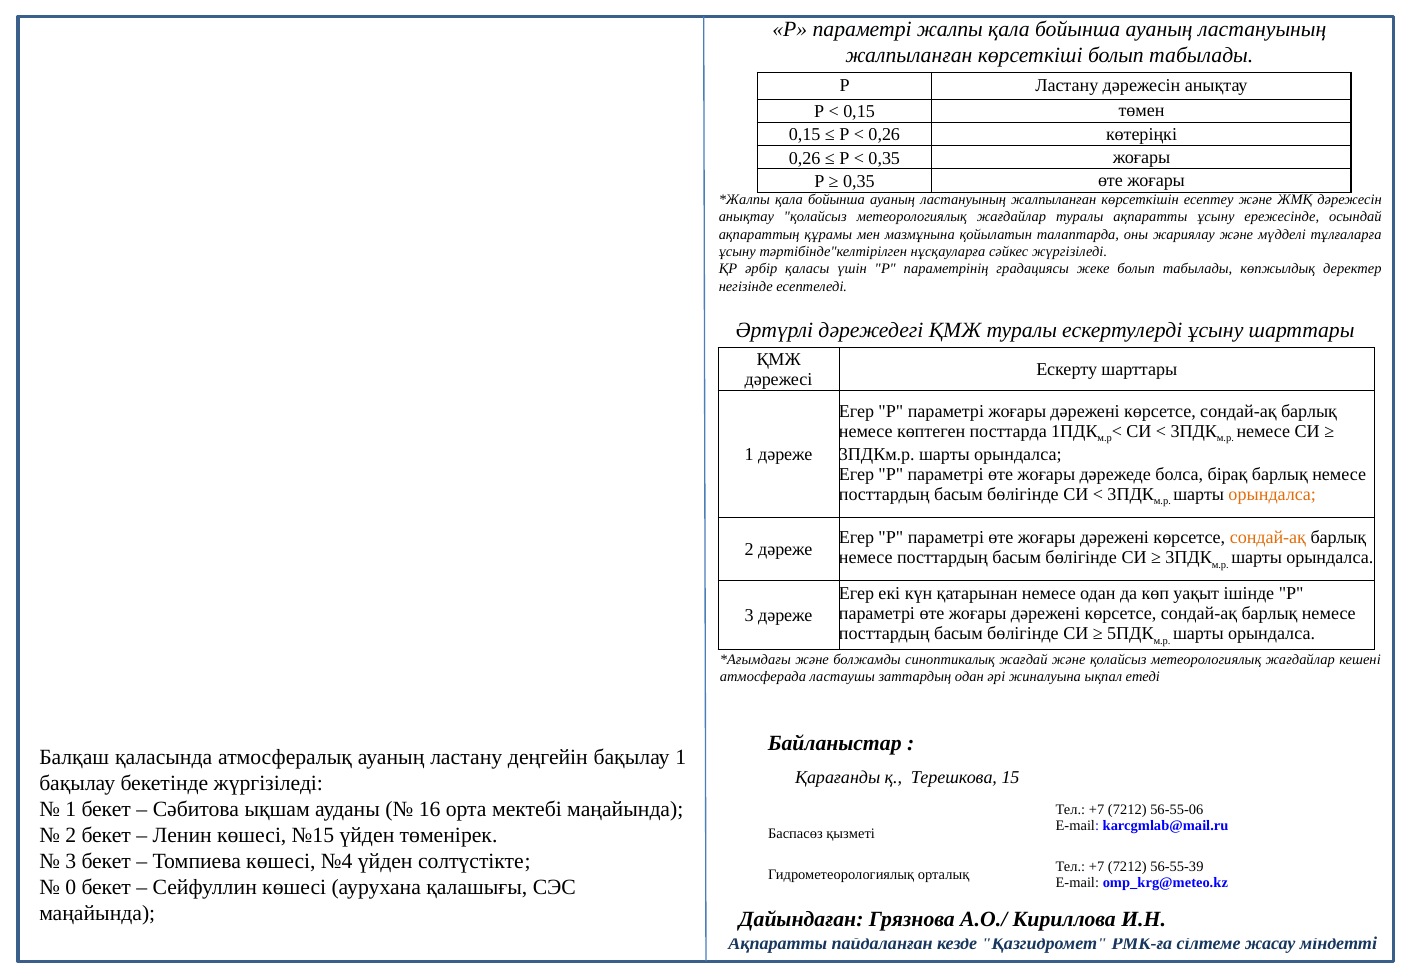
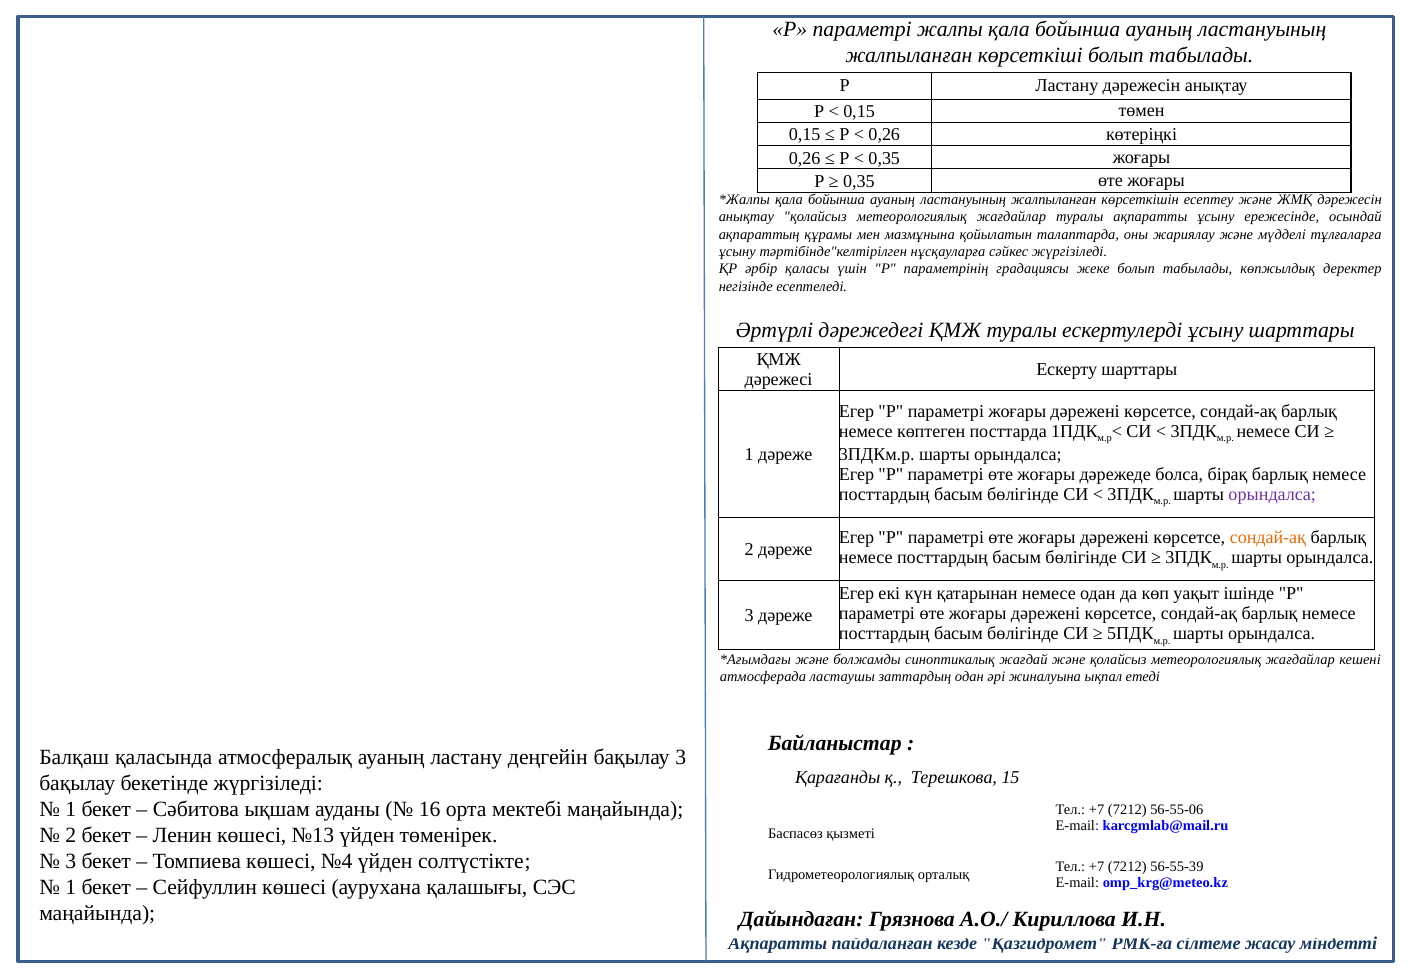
орындалса at (1272, 494) colour: orange -> purple
бақылау 1: 1 -> 3
№15: №15 -> №13
0 at (71, 887): 0 -> 1
